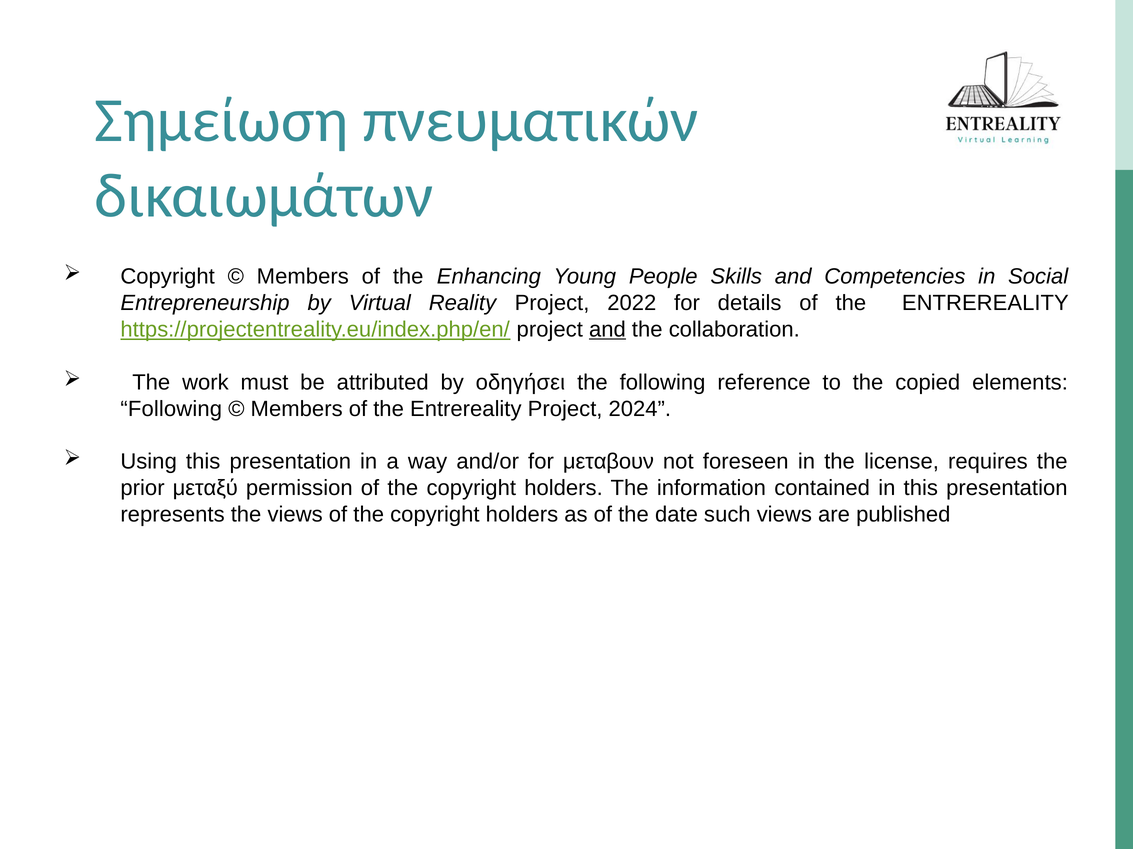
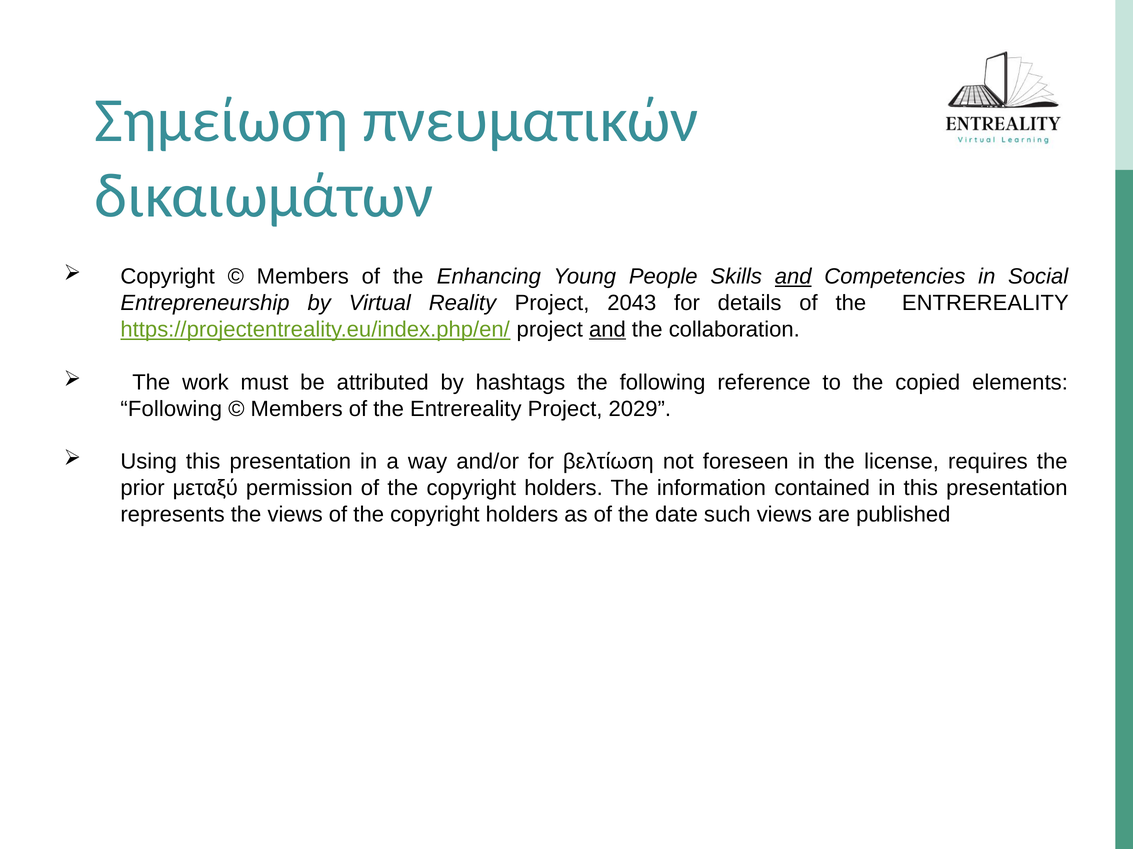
and at (793, 277) underline: none -> present
2022: 2022 -> 2043
οδηγήσει: οδηγήσει -> hashtags
2024: 2024 -> 2029
μεταβουν: μεταβουν -> βελτίωση
